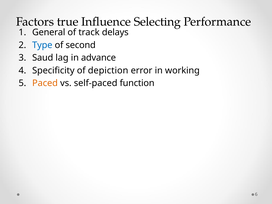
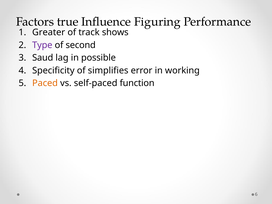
Selecting: Selecting -> Figuring
General: General -> Greater
delays: delays -> shows
Type colour: blue -> purple
advance: advance -> possible
depiction: depiction -> simplifies
